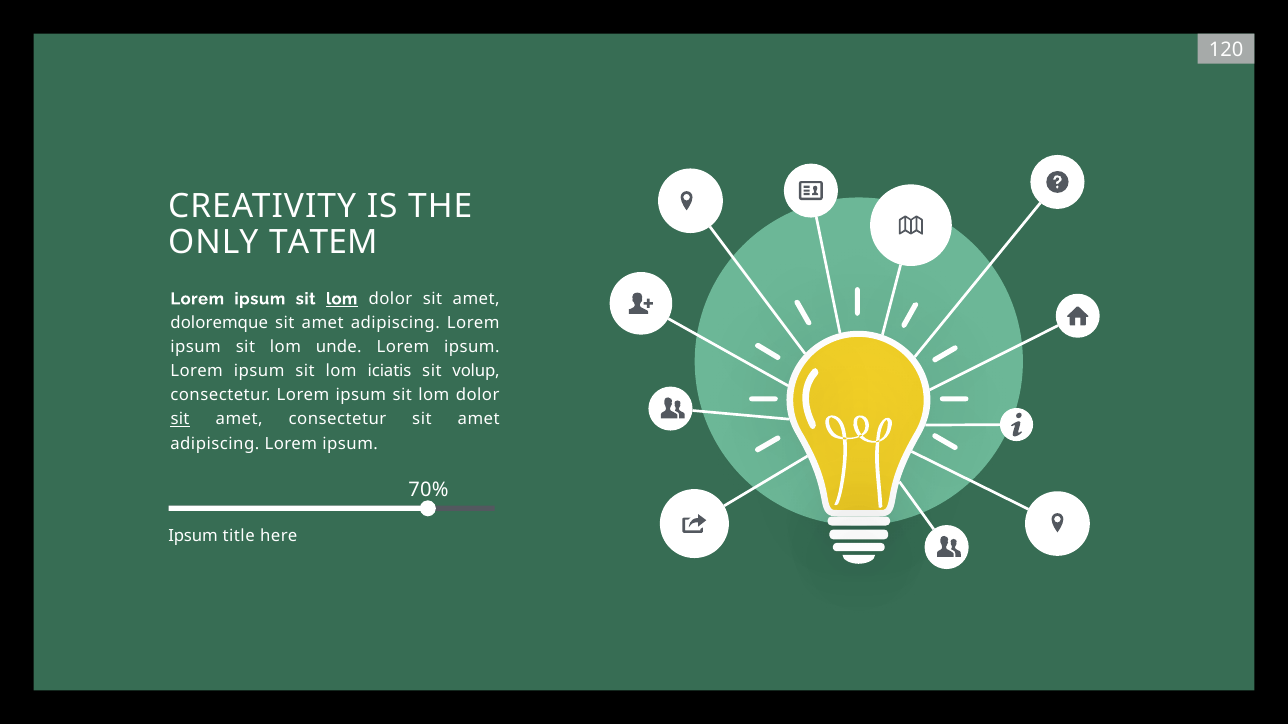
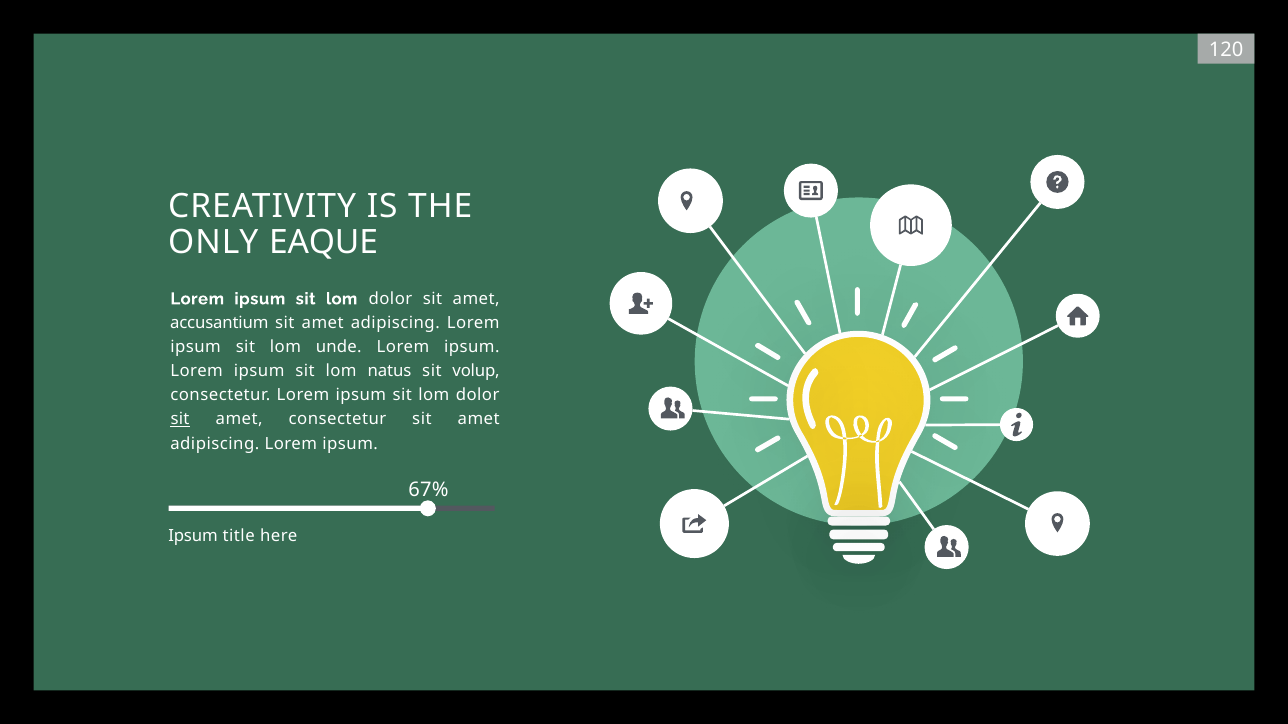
TATEM: TATEM -> EAQUE
lom at (342, 299) underline: present -> none
doloremque: doloremque -> accusantium
iciatis: iciatis -> natus
70%: 70% -> 67%
